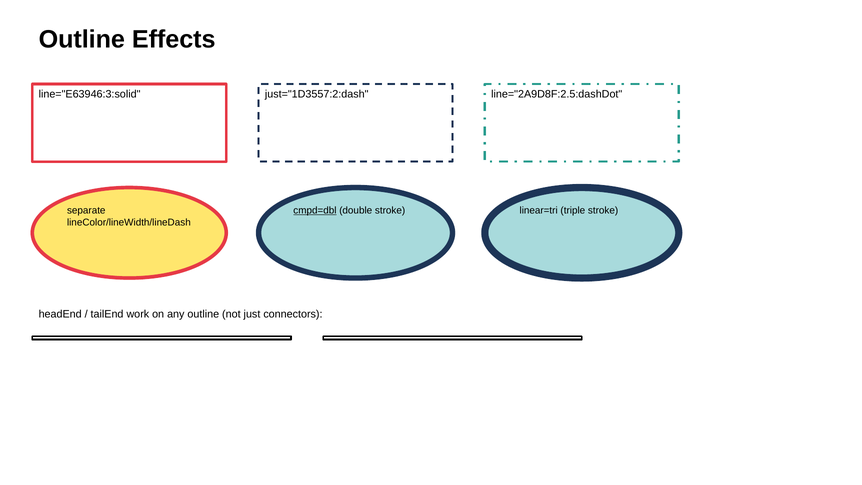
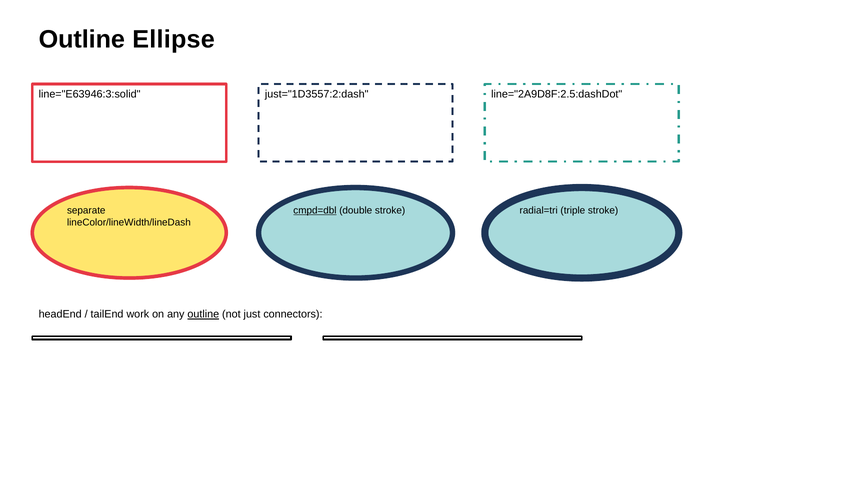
Effects: Effects -> Ellipse
linear=tri: linear=tri -> radial=tri
outline at (203, 314) underline: none -> present
